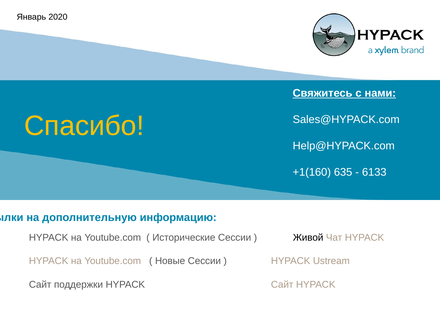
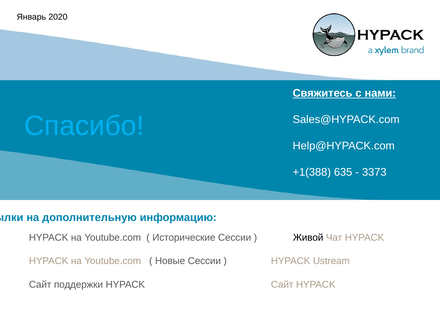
Спасибо colour: yellow -> light blue
+1(160: +1(160 -> +1(388
6133: 6133 -> 3373
